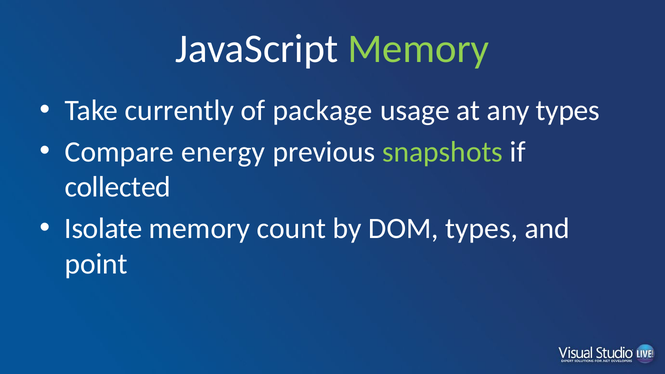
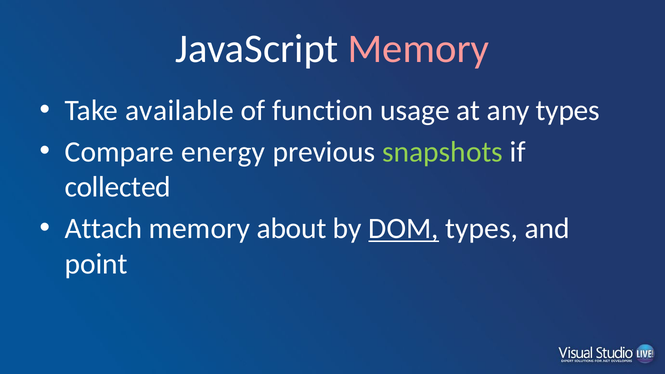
Memory at (418, 49) colour: light green -> pink
currently: currently -> available
package: package -> function
Isolate: Isolate -> Attach
count: count -> about
DOM underline: none -> present
